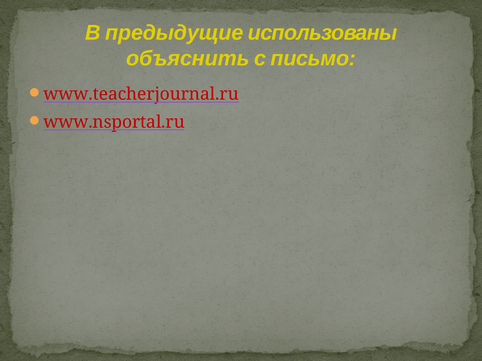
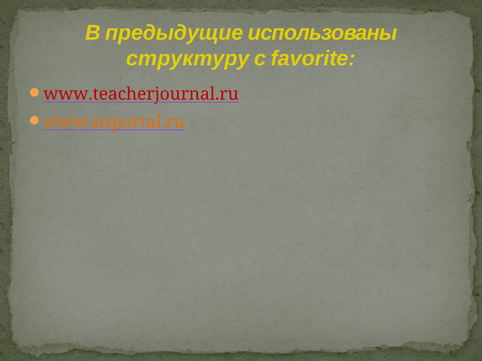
объяснить: объяснить -> структуру
письмо: письмо -> favorite
www.nsportal.ru colour: red -> orange
